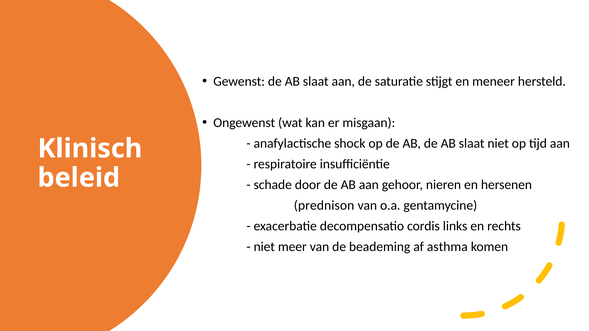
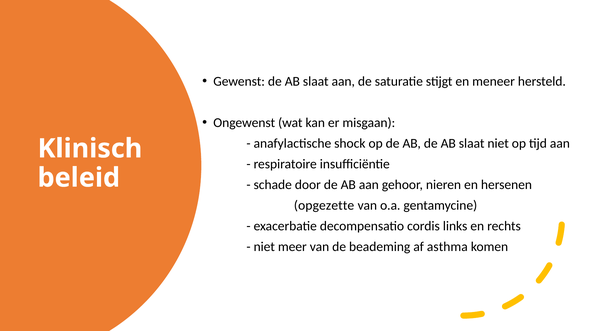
prednison: prednison -> opgezette
